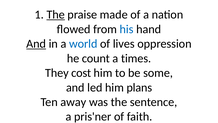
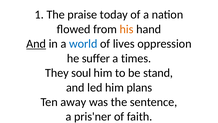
The at (56, 15) underline: present -> none
made: made -> today
his colour: blue -> orange
count: count -> suffer
cost: cost -> soul
some: some -> stand
